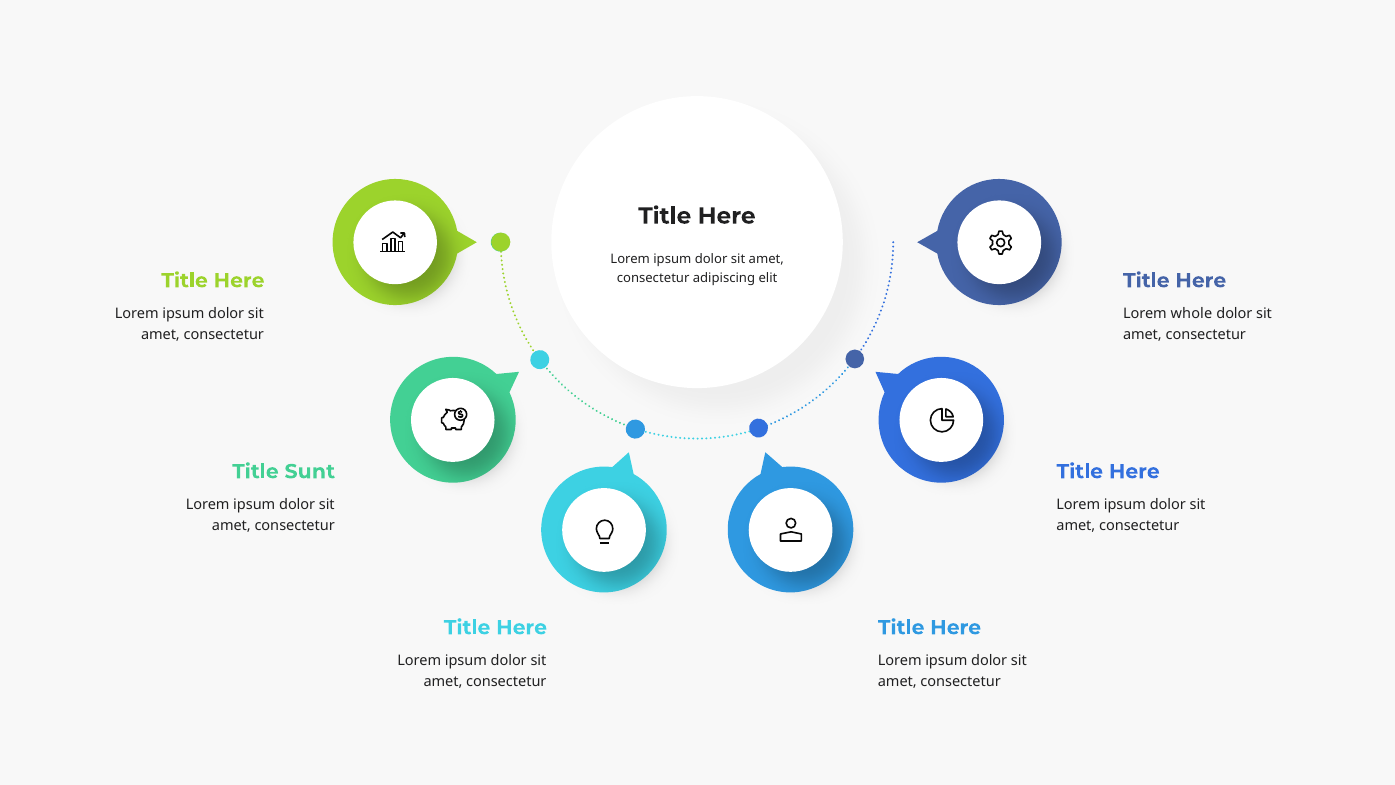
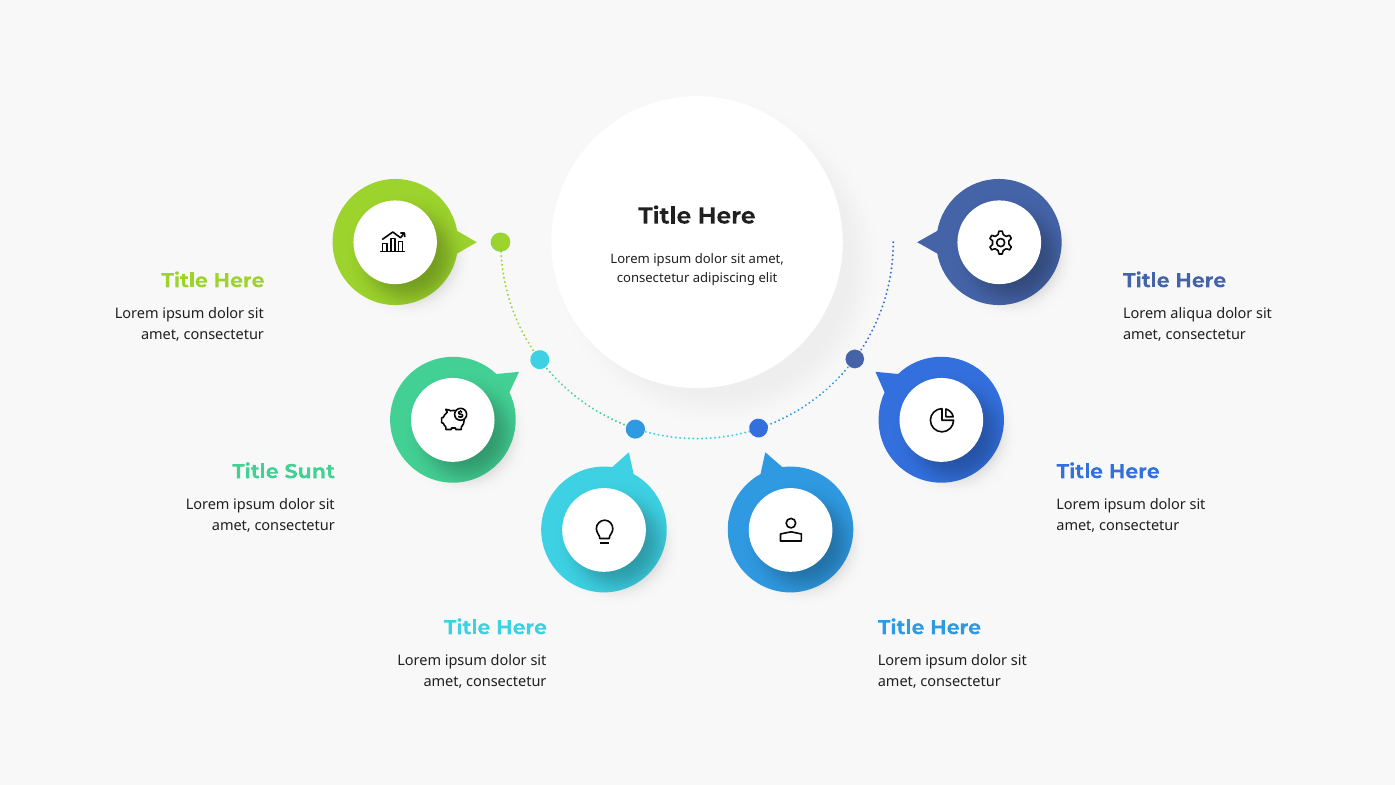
whole: whole -> aliqua
